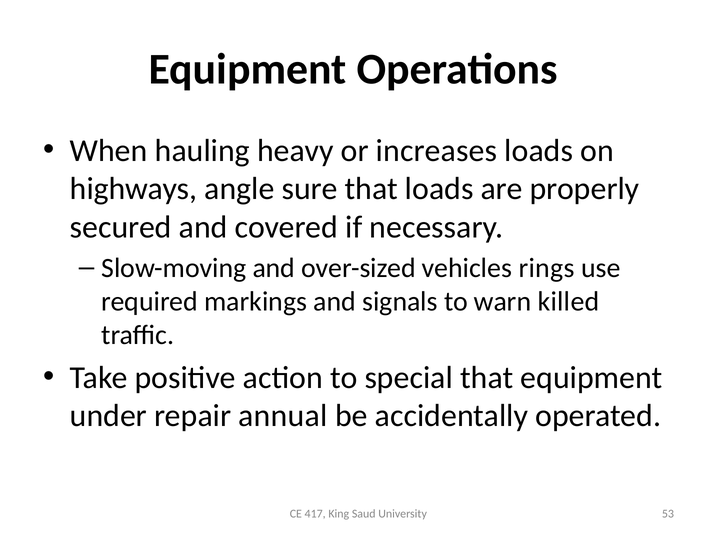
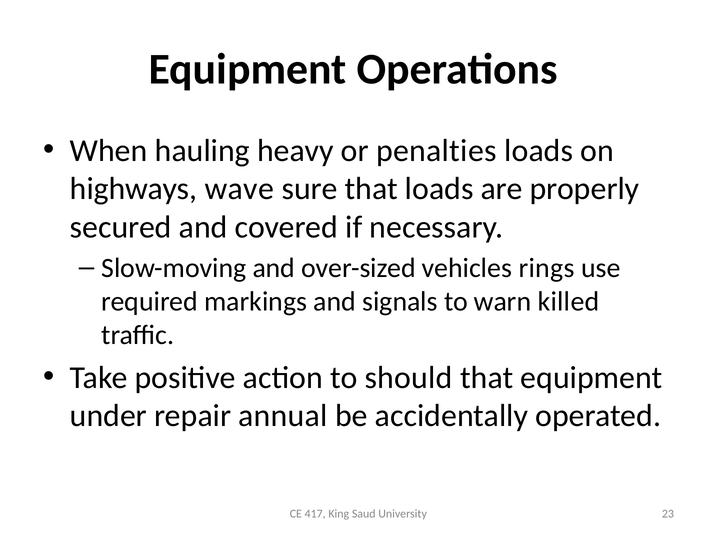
increases: increases -> penalties
angle: angle -> wave
special: special -> should
53: 53 -> 23
